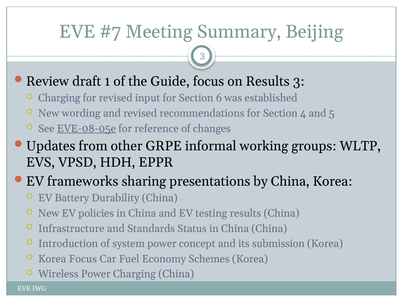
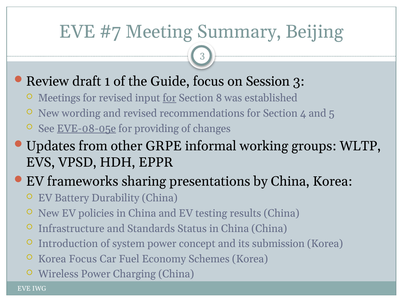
on Results: Results -> Session
Charging at (59, 98): Charging -> Meetings
for at (169, 98) underline: none -> present
6: 6 -> 8
reference: reference -> providing
